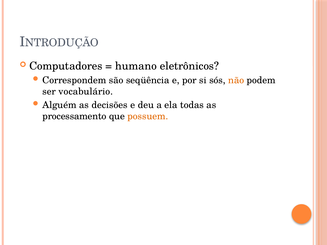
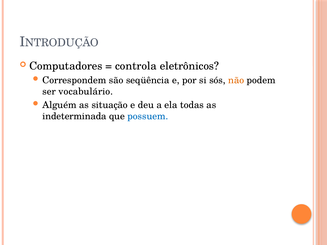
humano: humano -> controla
decisões: decisões -> situação
processamento: processamento -> indeterminada
possuem colour: orange -> blue
